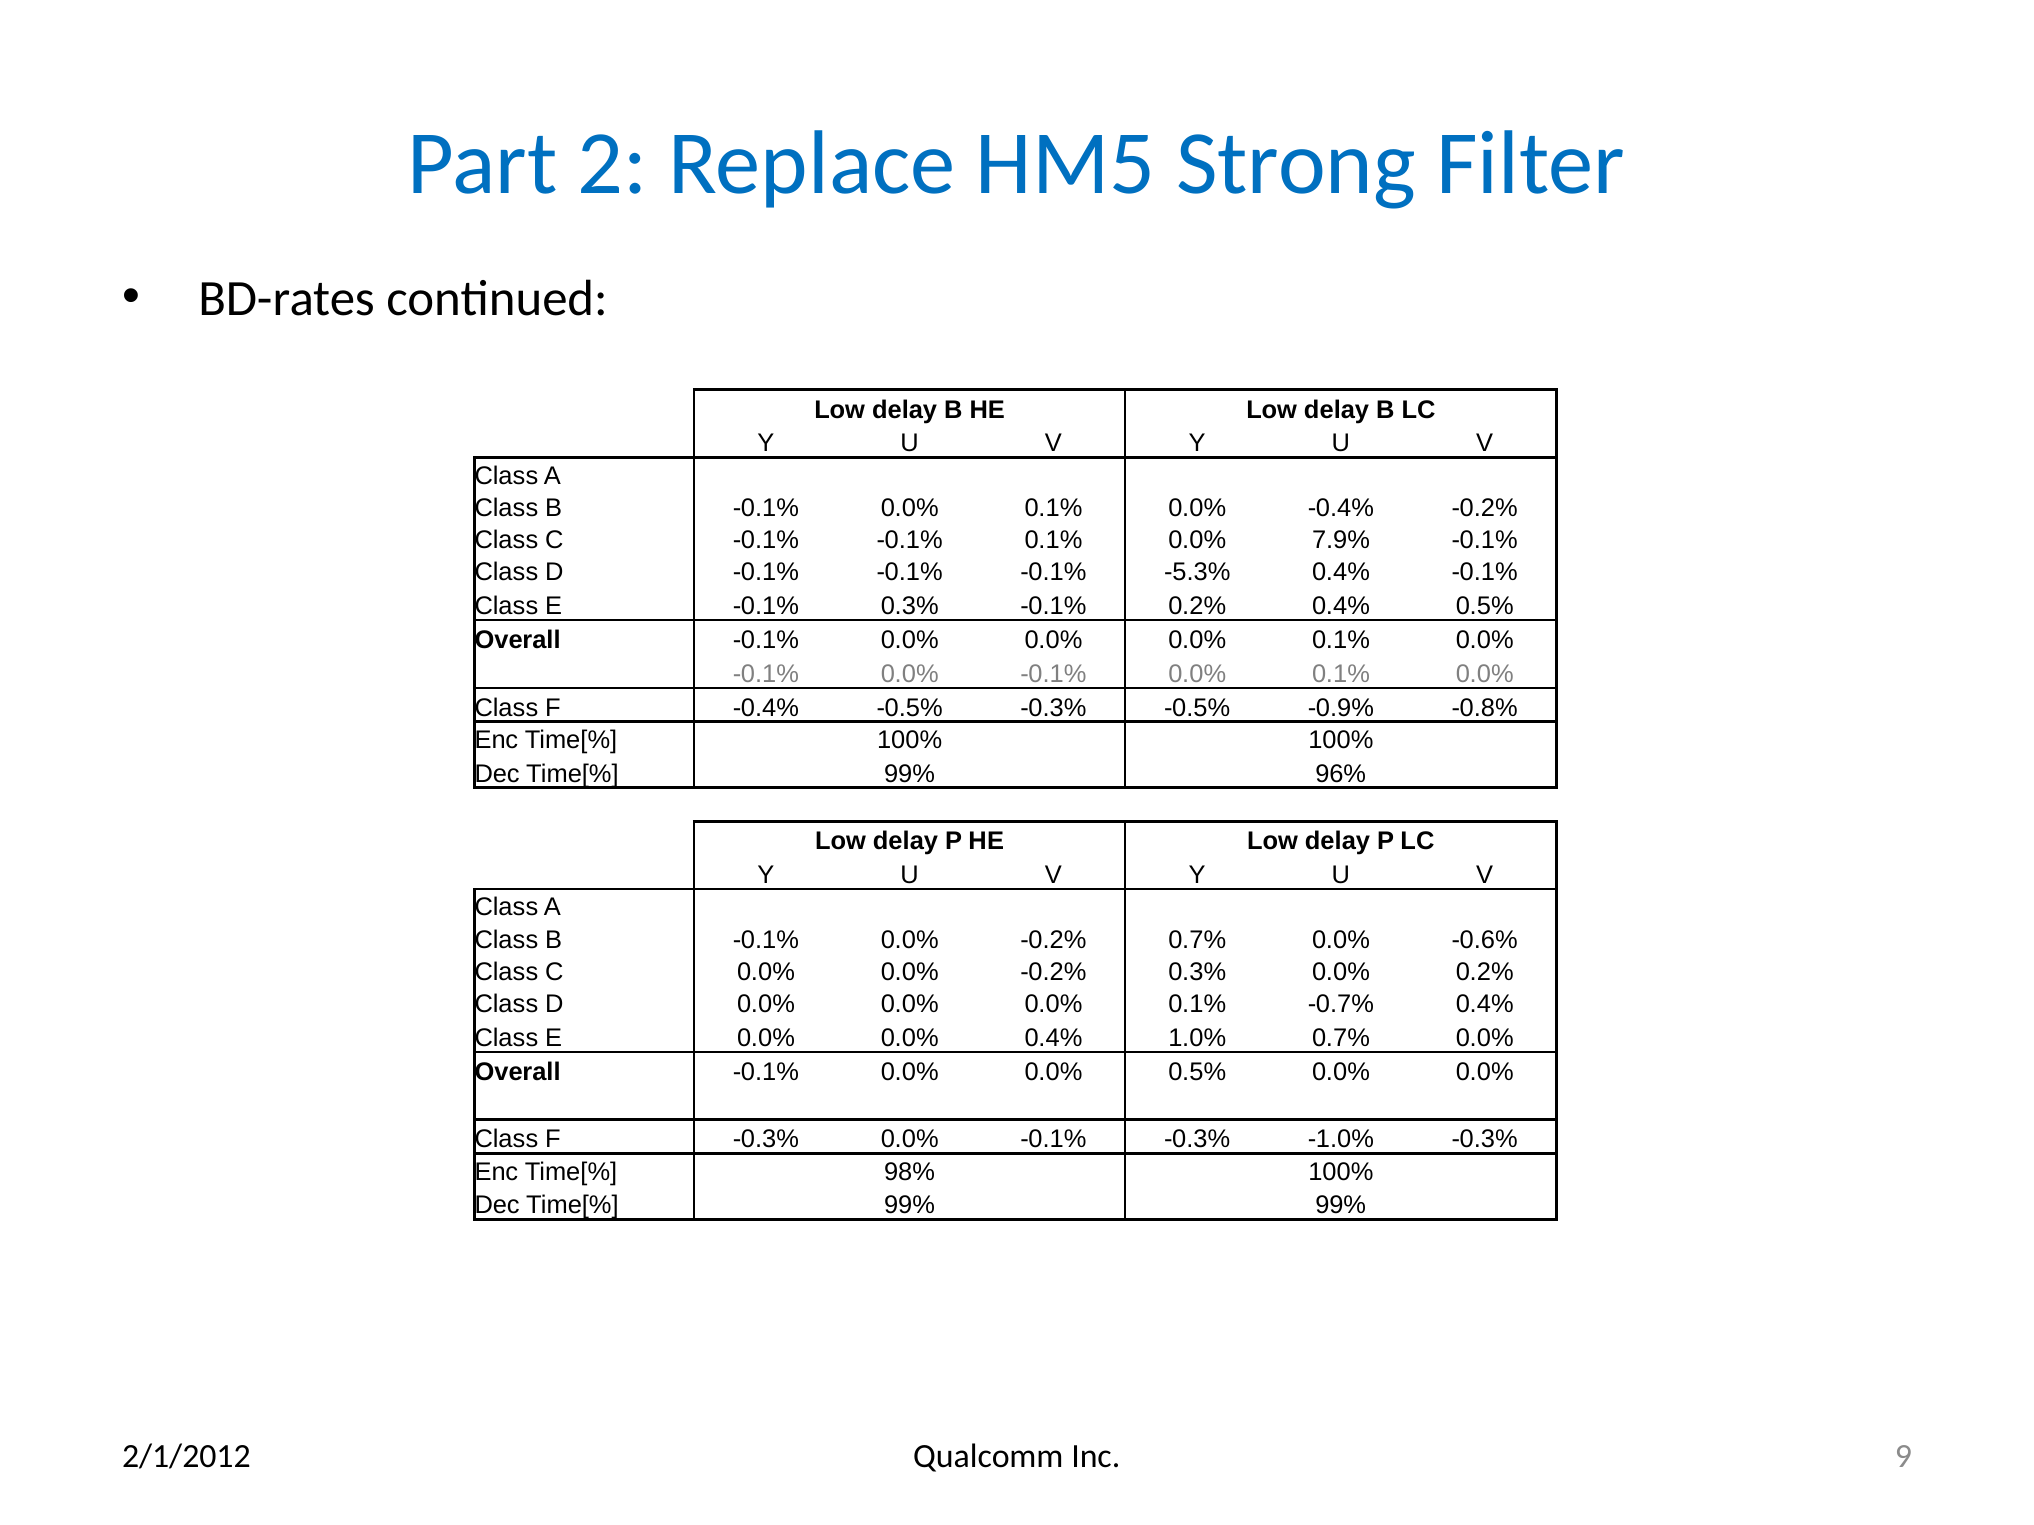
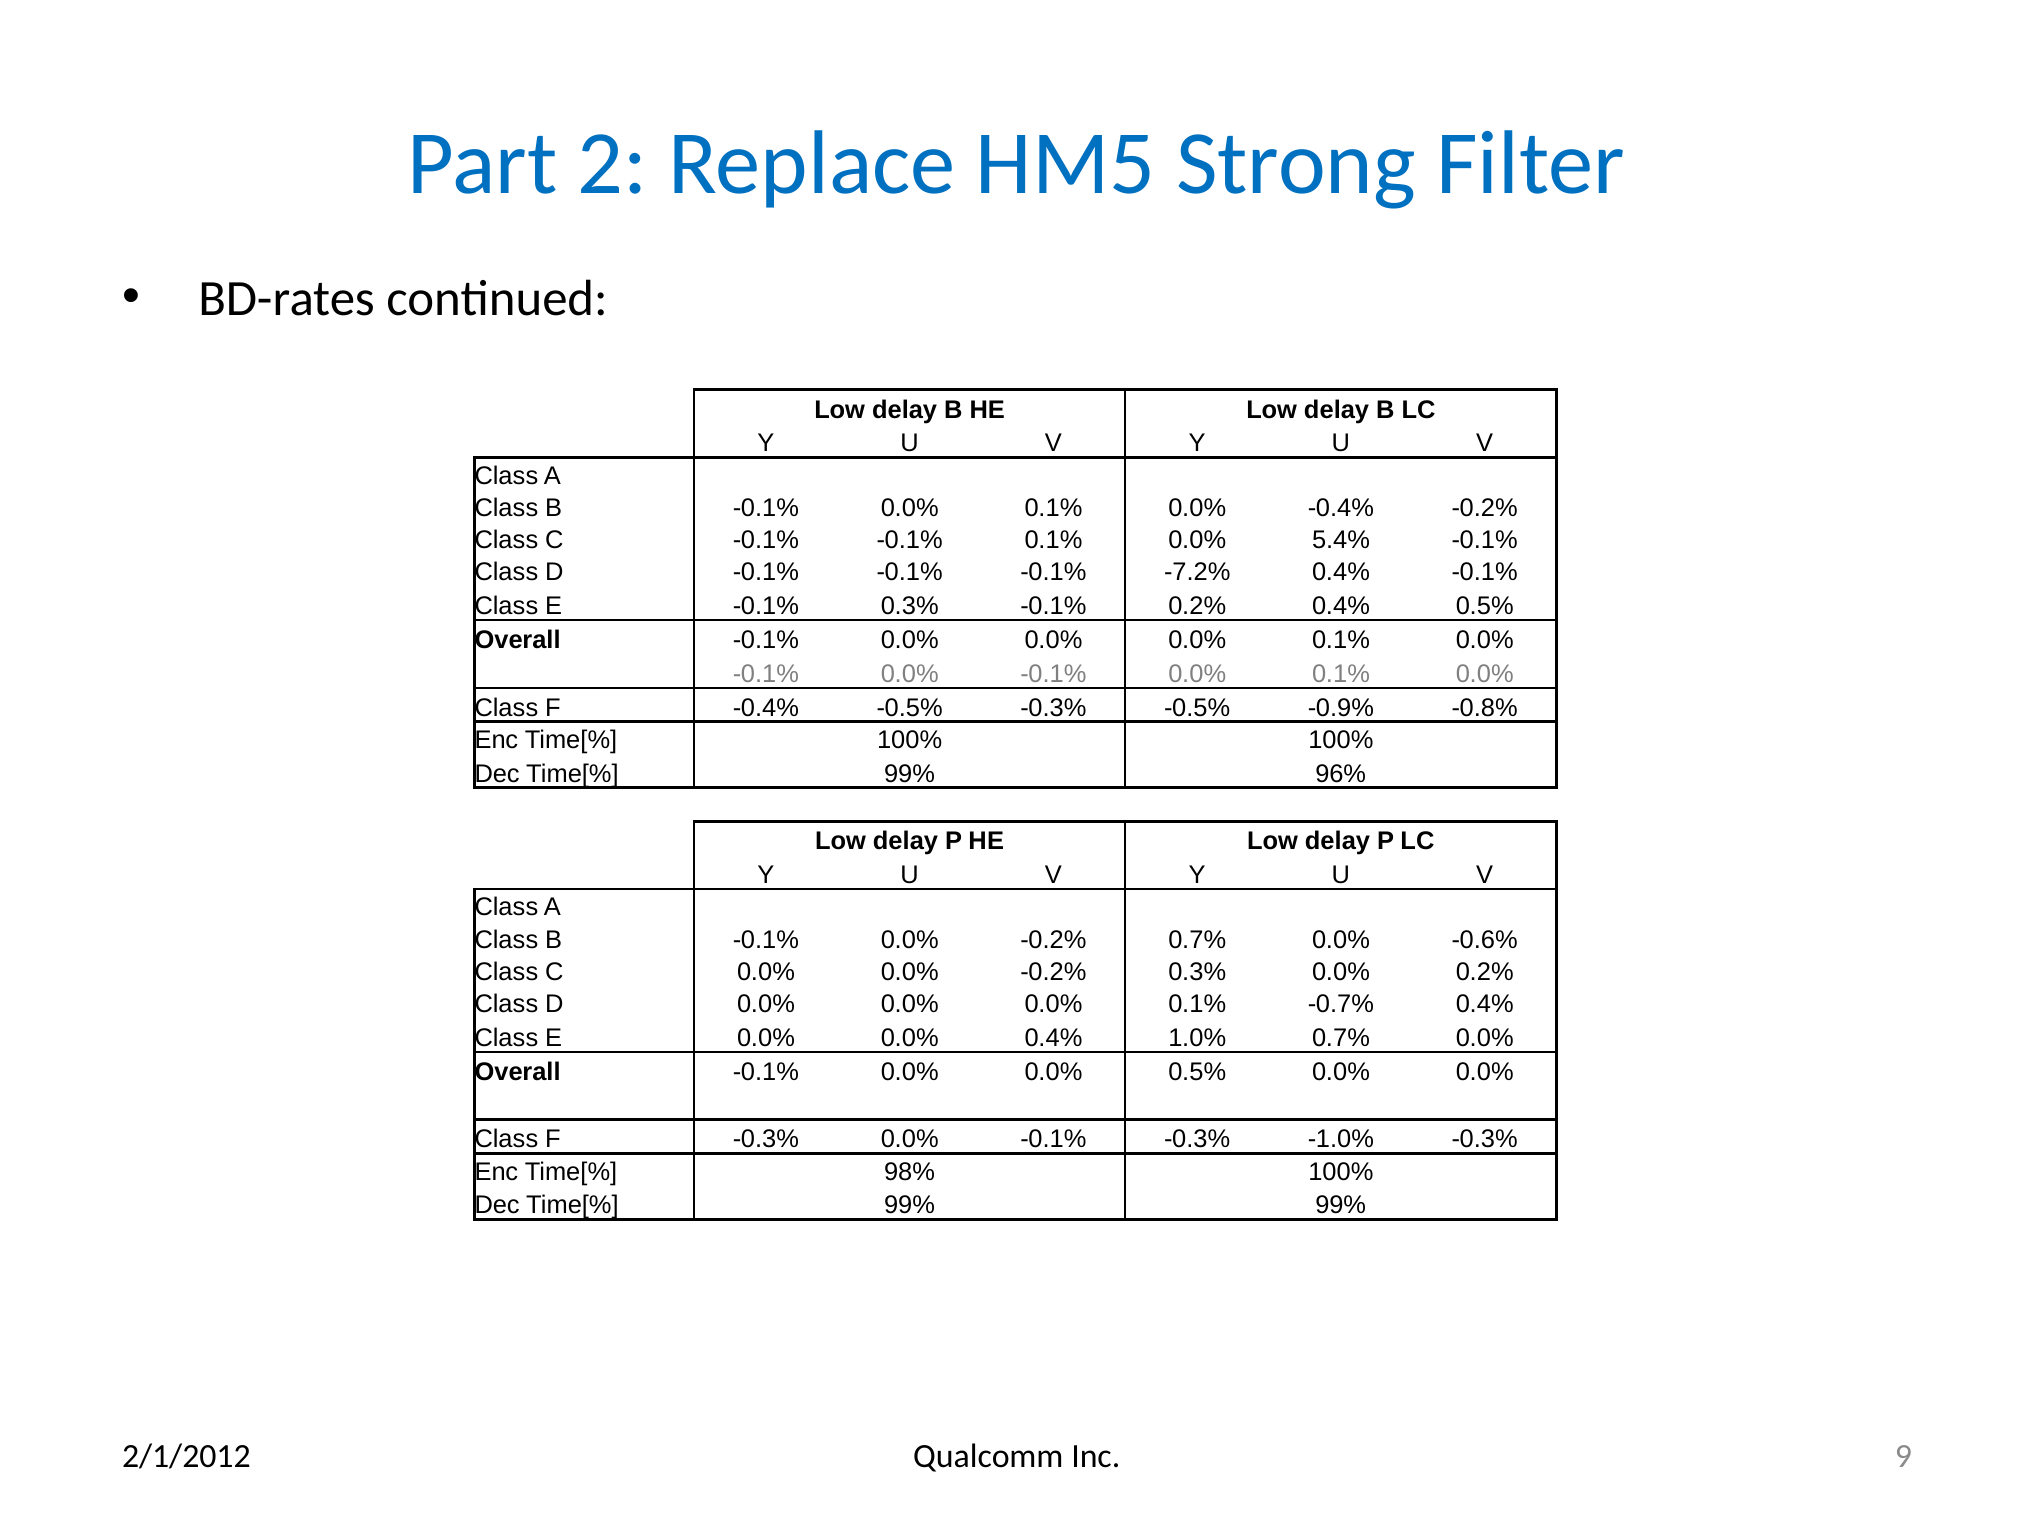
7.9%: 7.9% -> 5.4%
-5.3%: -5.3% -> -7.2%
